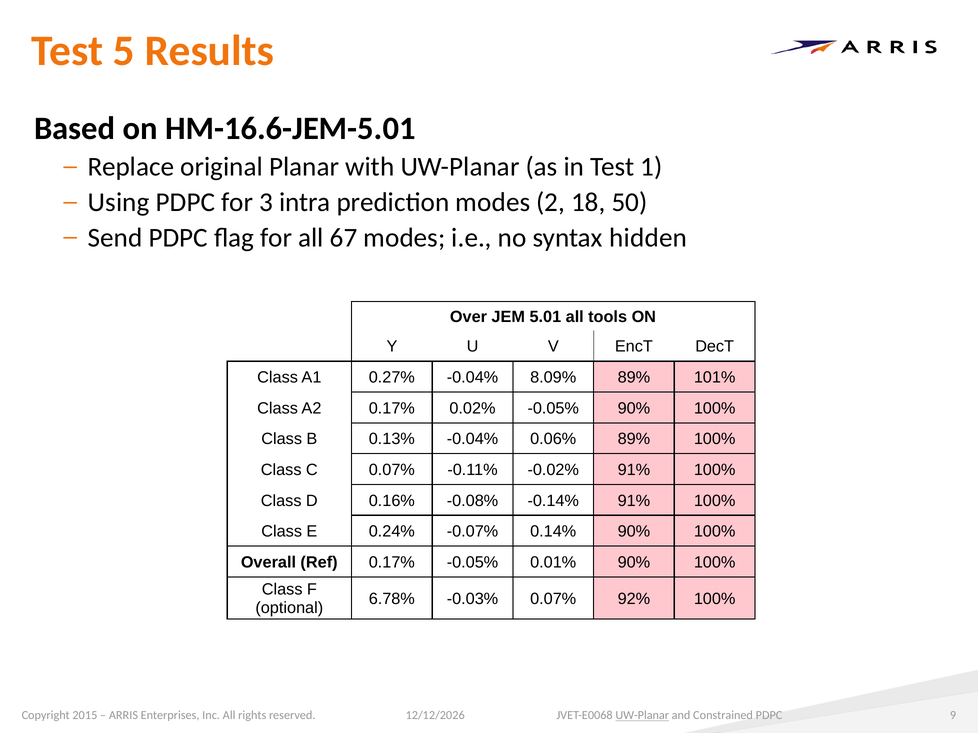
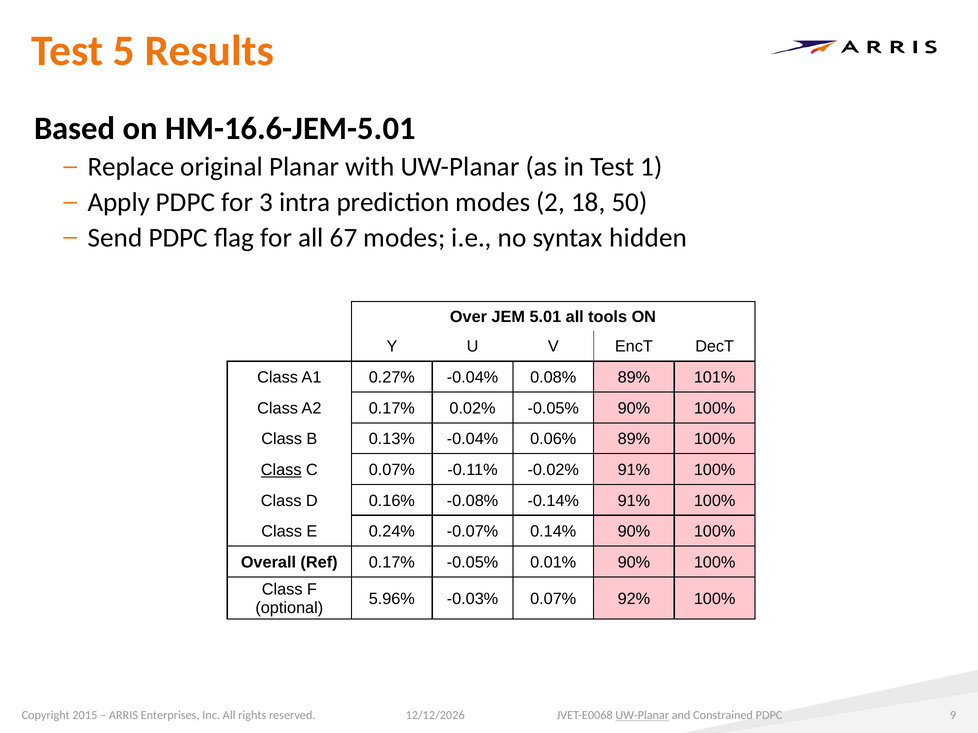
Using: Using -> Apply
8.09%: 8.09% -> 0.08%
Class at (281, 470) underline: none -> present
6.78%: 6.78% -> 5.96%
